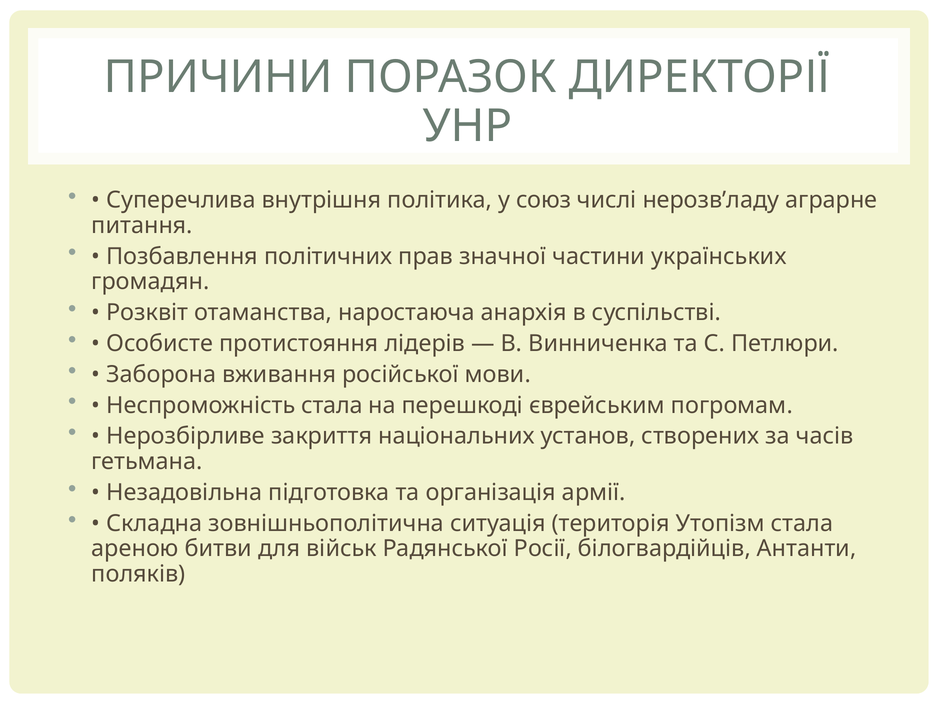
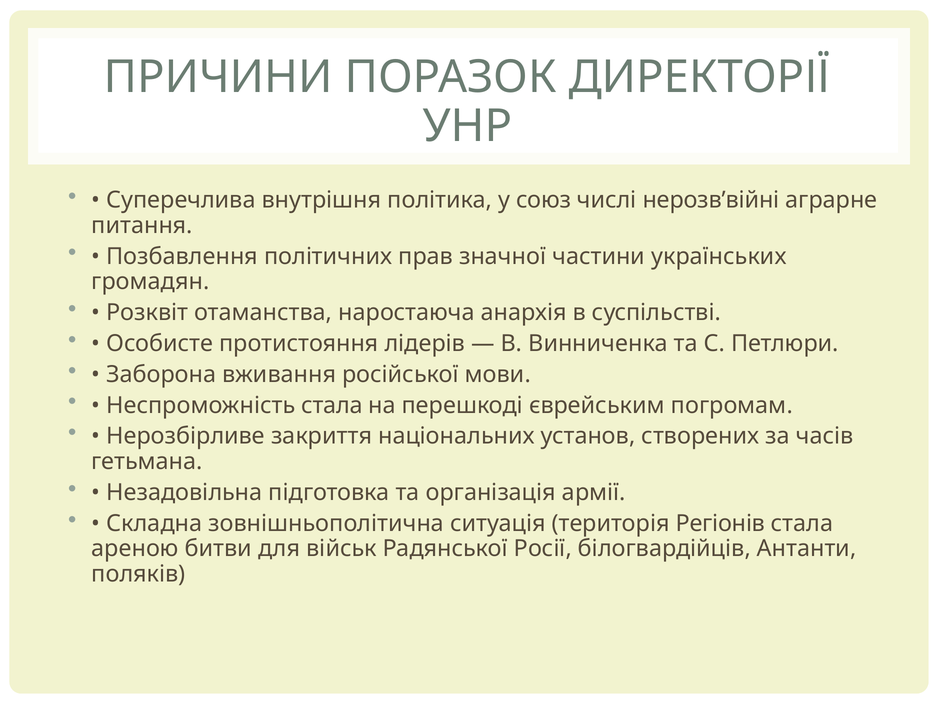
нерозв’ладу: нерозв’ладу -> нерозв’війні
Утопізм: Утопізм -> Регіонів
